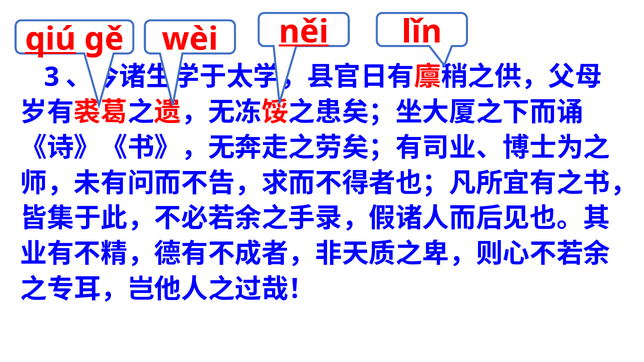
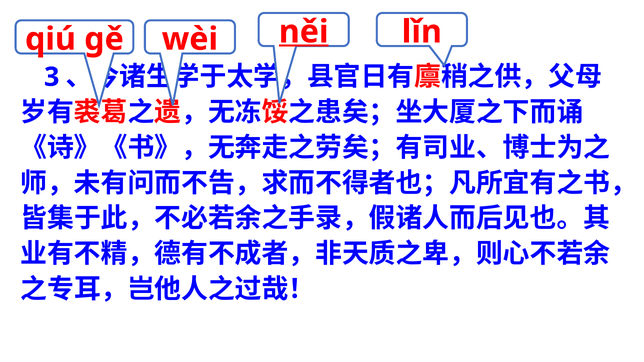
qiú underline: present -> none
